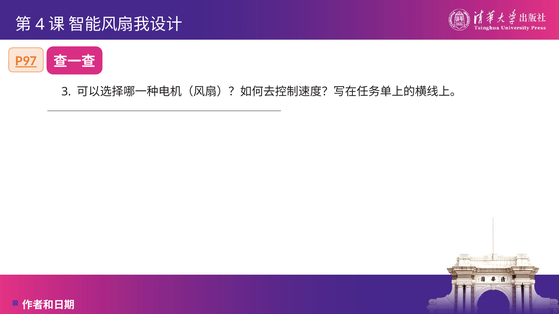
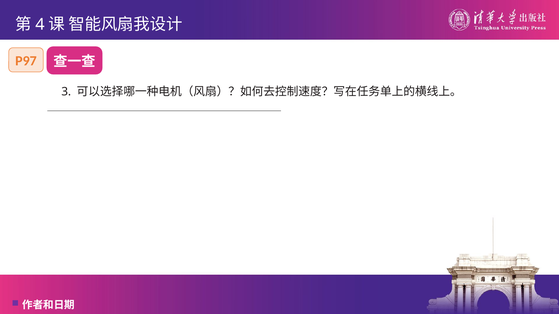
P97 underline: present -> none
